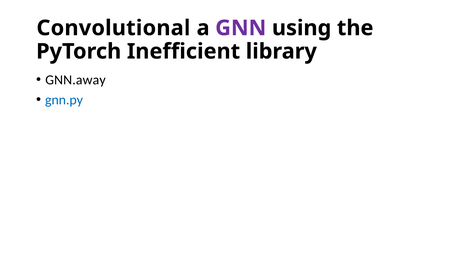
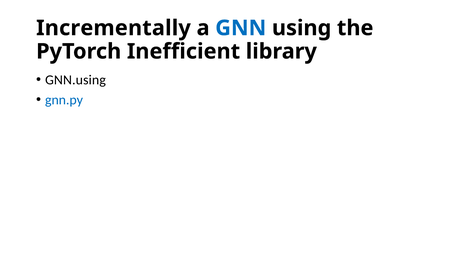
Convolutional: Convolutional -> Incrementally
GNN colour: purple -> blue
GNN.away: GNN.away -> GNN.using
